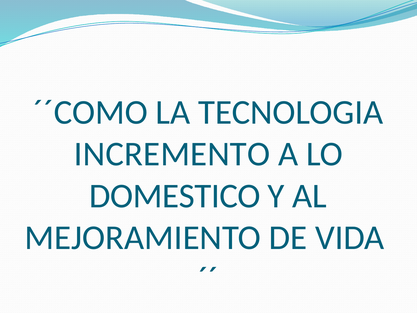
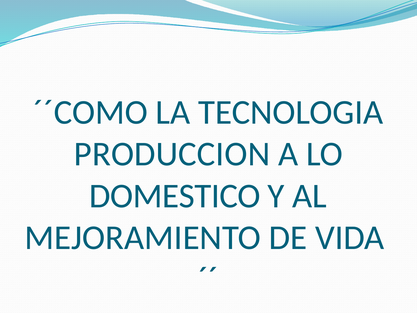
INCREMENTO: INCREMENTO -> PRODUCCION
